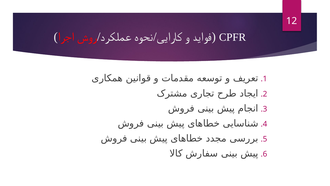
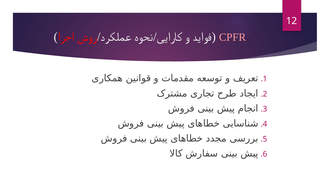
CPFR colour: white -> pink
